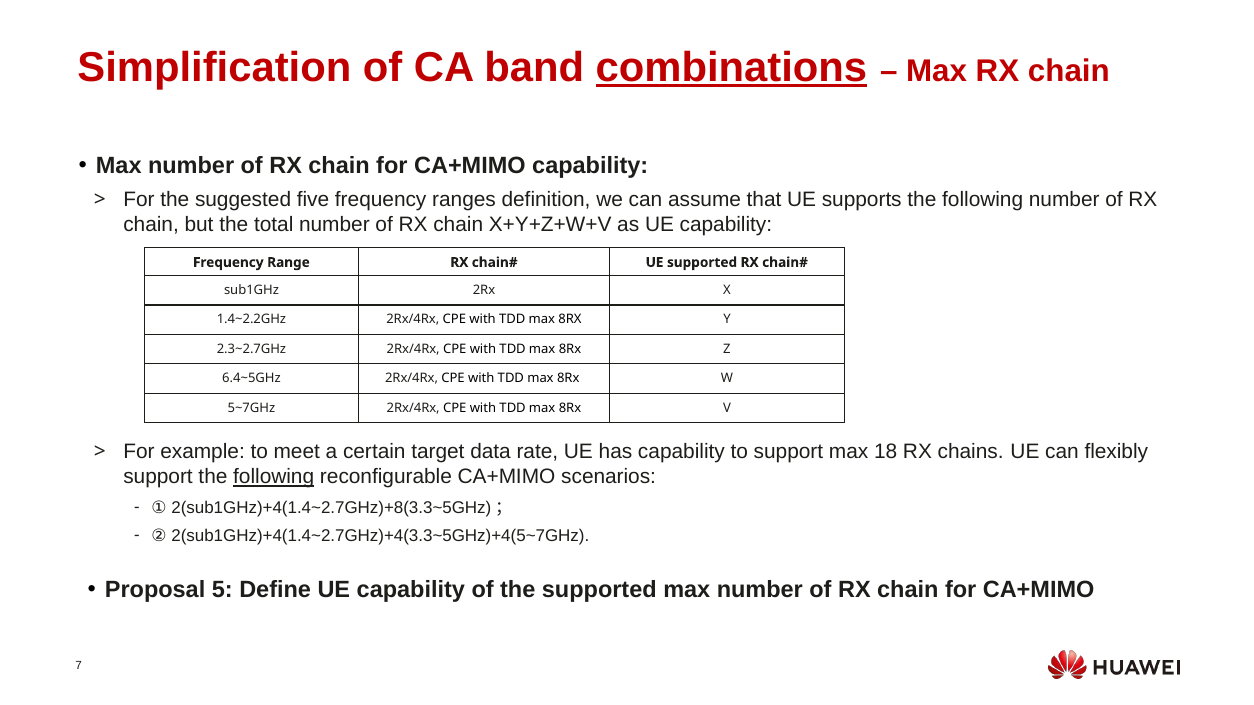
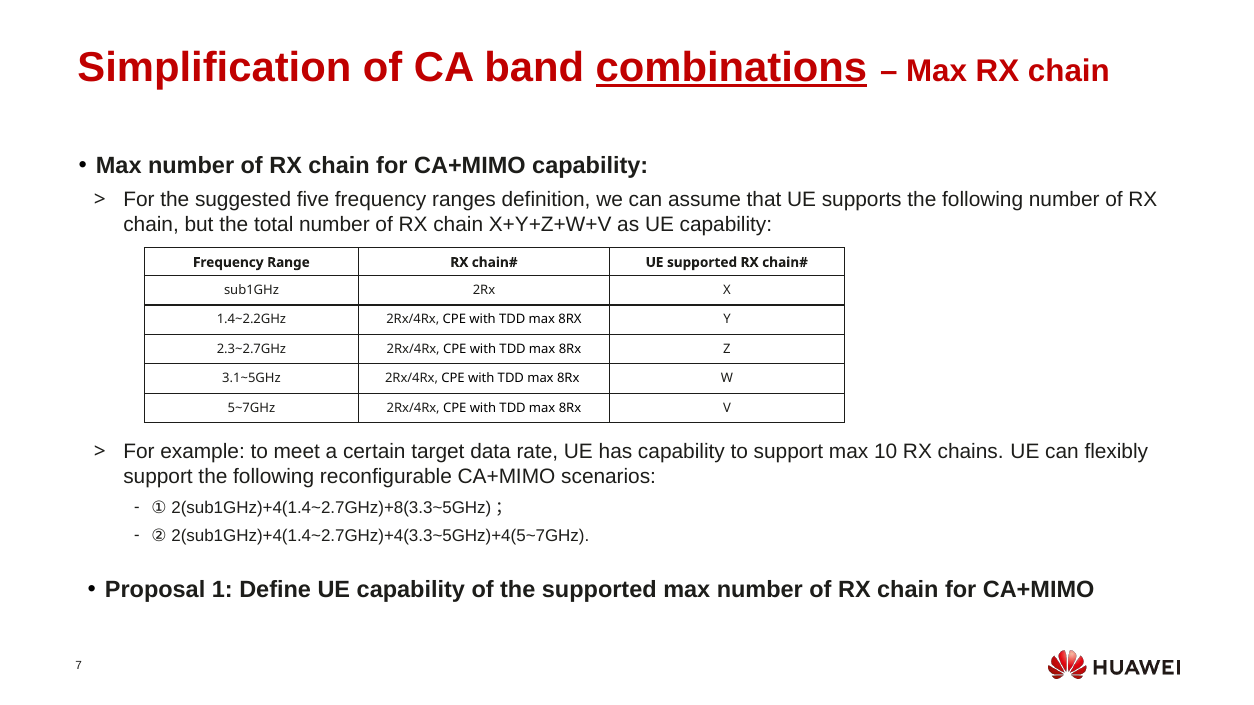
6.4~5GHz: 6.4~5GHz -> 3.1~5GHz
18: 18 -> 10
following at (274, 477) underline: present -> none
5: 5 -> 1
